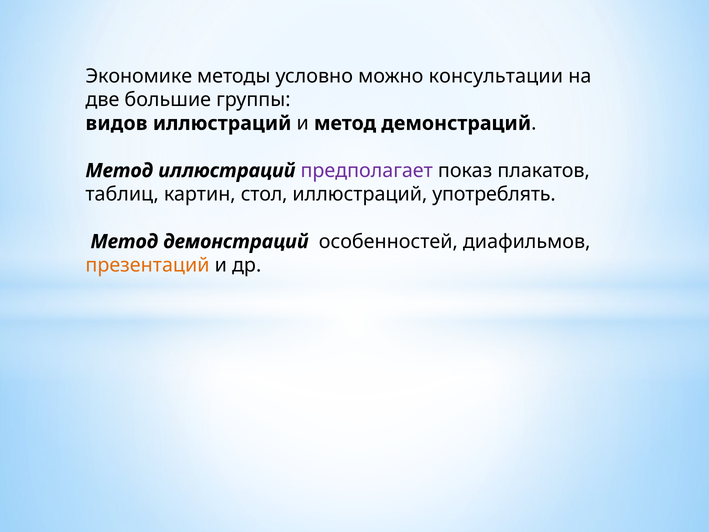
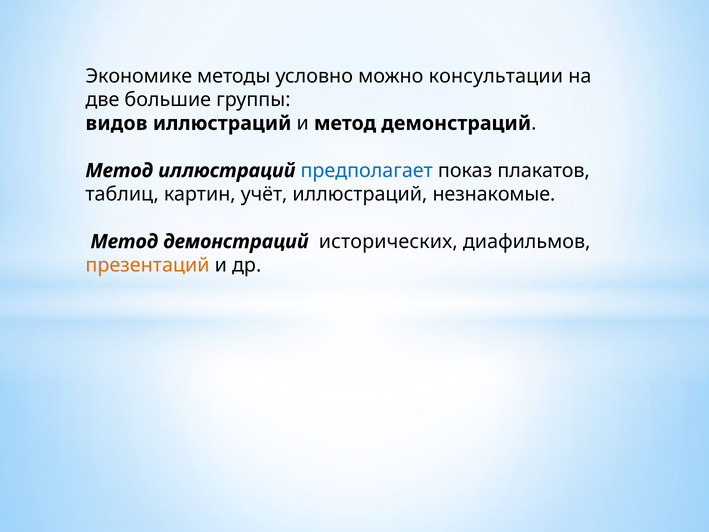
предполагает colour: purple -> blue
стол: стол -> учёт
употреблять: употреблять -> незнакомые
особенностей: особенностей -> исторических
